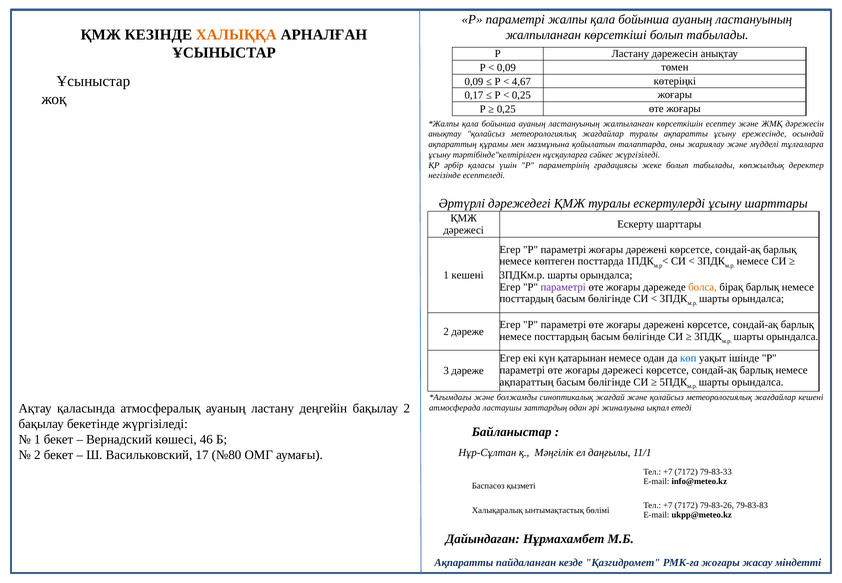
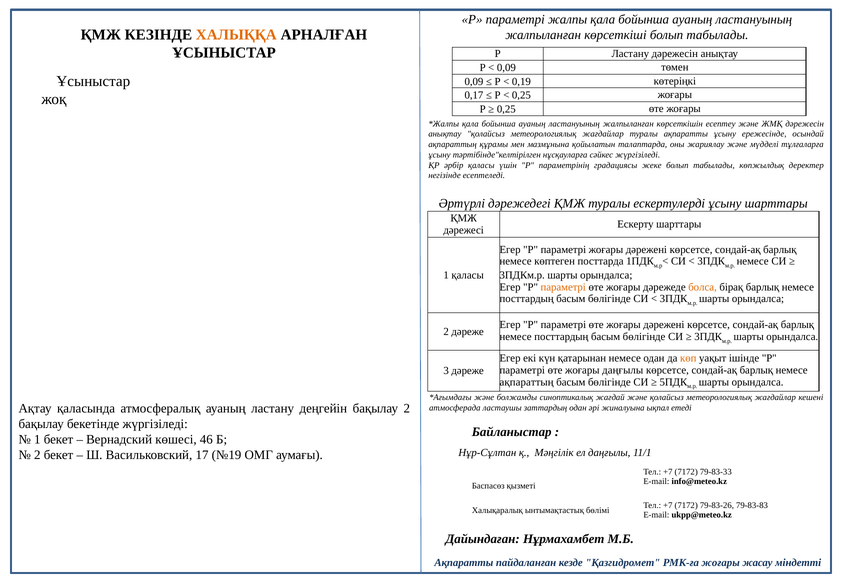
4,67: 4,67 -> 0,19
1 кешені: кешені -> қаласы
параметрі at (563, 287) colour: purple -> orange
көп colour: blue -> orange
жоғары дәрежесі: дәрежесі -> даңғылы
№80: №80 -> №19
